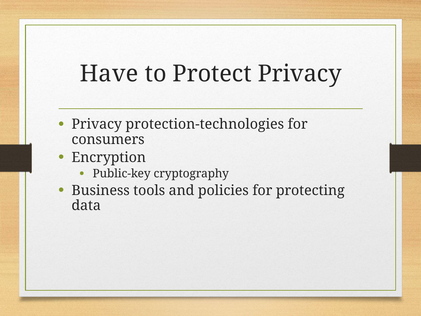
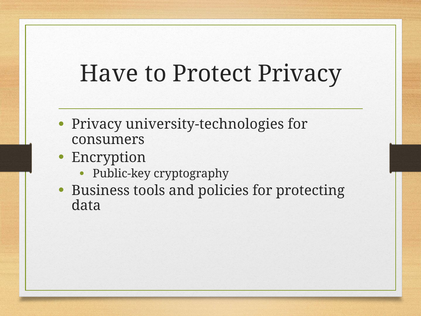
protection-technologies: protection-technologies -> university-technologies
